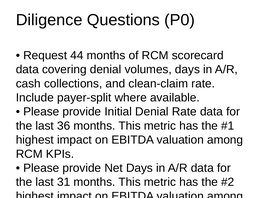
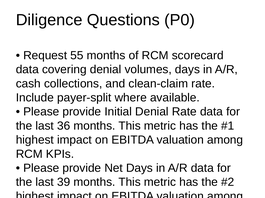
44: 44 -> 55
31: 31 -> 39
